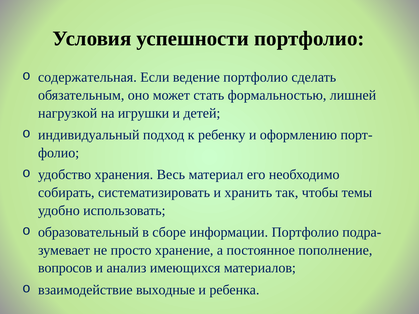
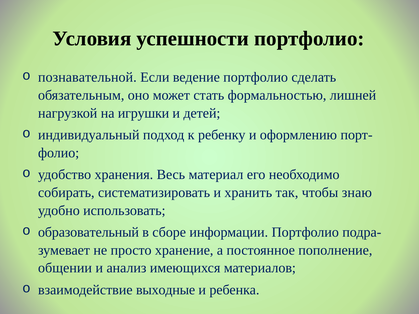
содержательная: содержательная -> познавательной
темы: темы -> знаю
вопросов: вопросов -> общении
